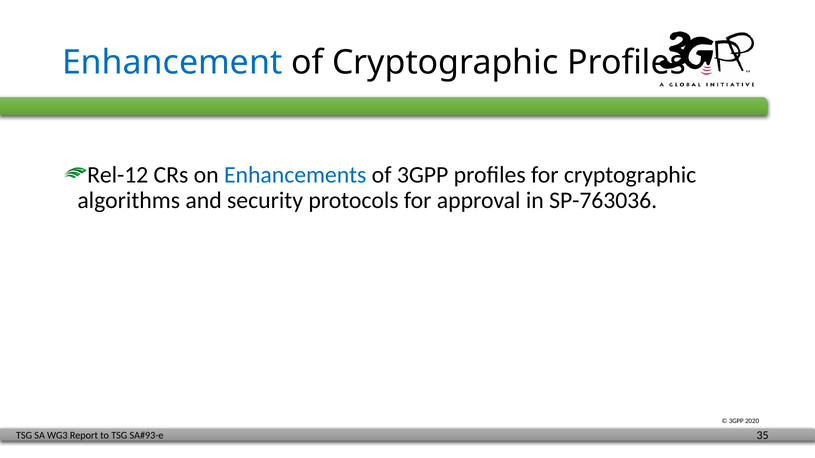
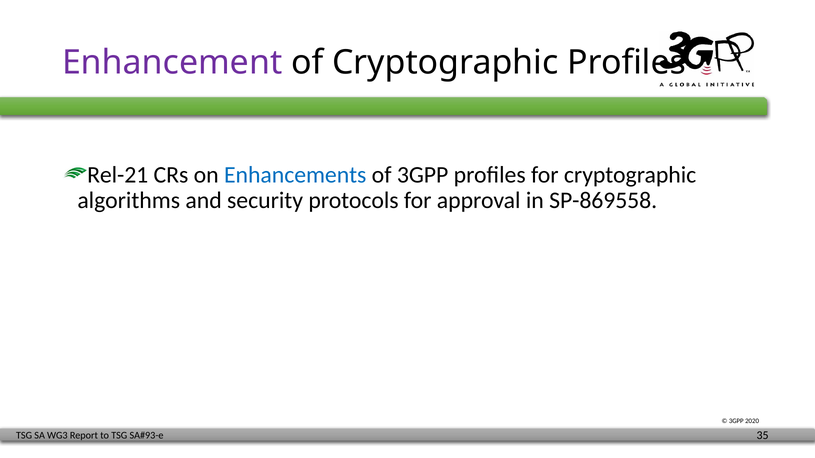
Enhancement colour: blue -> purple
Rel-12: Rel-12 -> Rel-21
SP-763036: SP-763036 -> SP-869558
